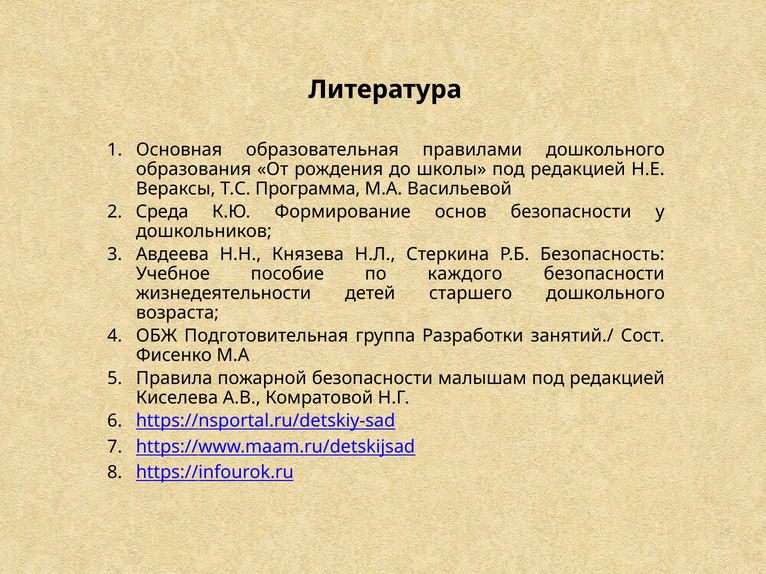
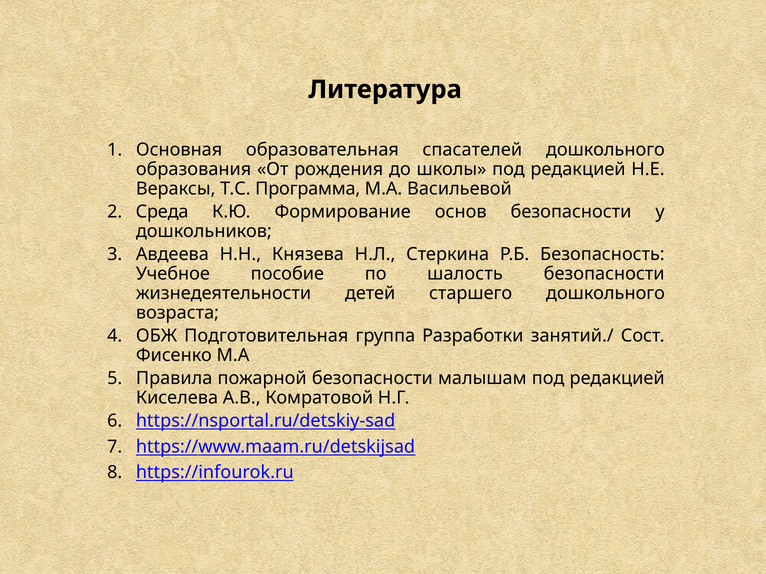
правилами: правилами -> спасателей
каждого: каждого -> шалость
